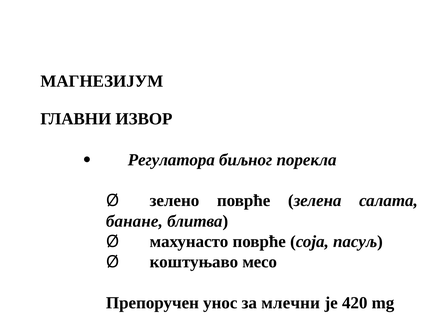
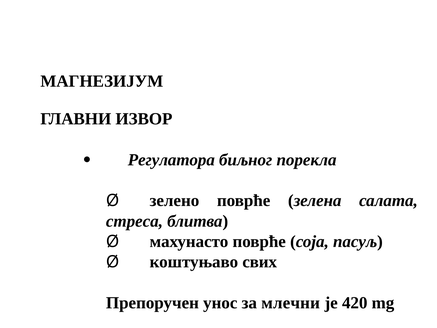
банане: банане -> стреса
месо: месо -> свих
